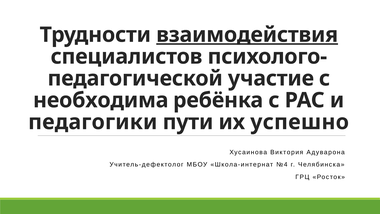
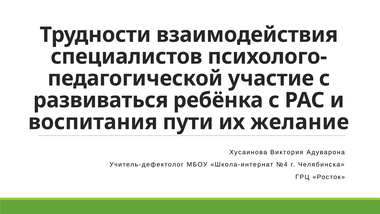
взаимодействия underline: present -> none
необходима: необходима -> развиваться
педагогики: педагогики -> воспитания
успешно: успешно -> желание
